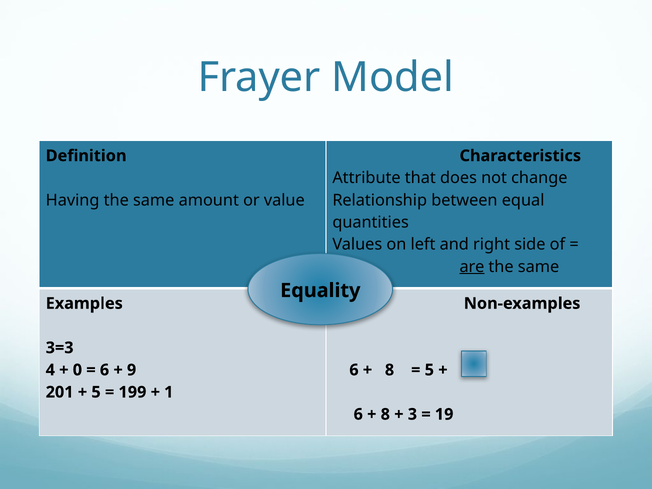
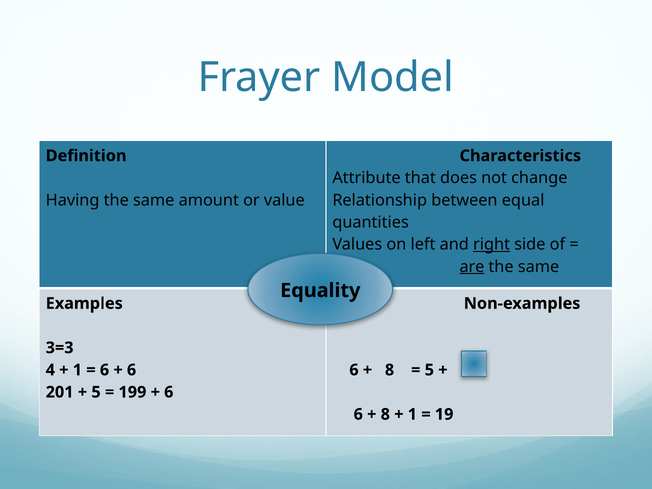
right underline: none -> present
0 at (77, 370): 0 -> 1
9 at (132, 370): 9 -> 6
1 at (169, 392): 1 -> 6
3 at (412, 414): 3 -> 1
